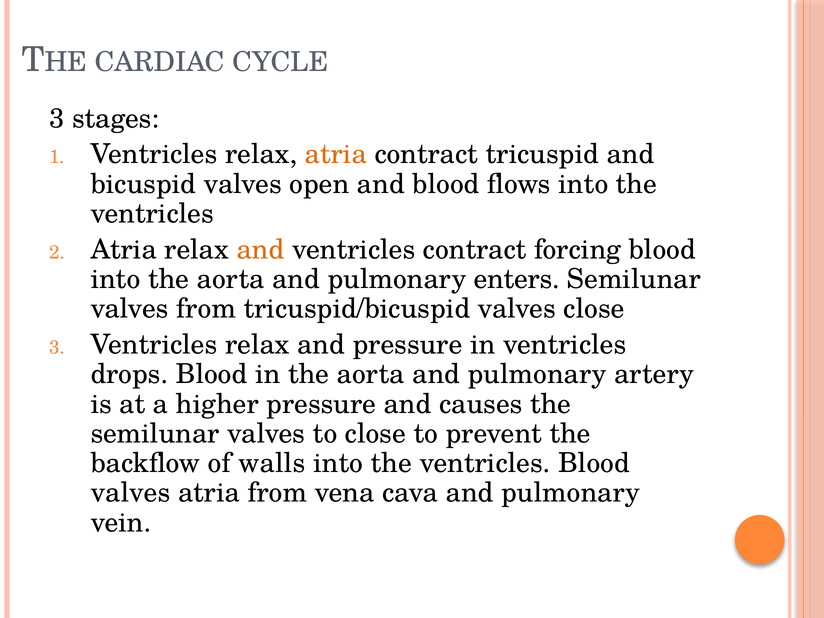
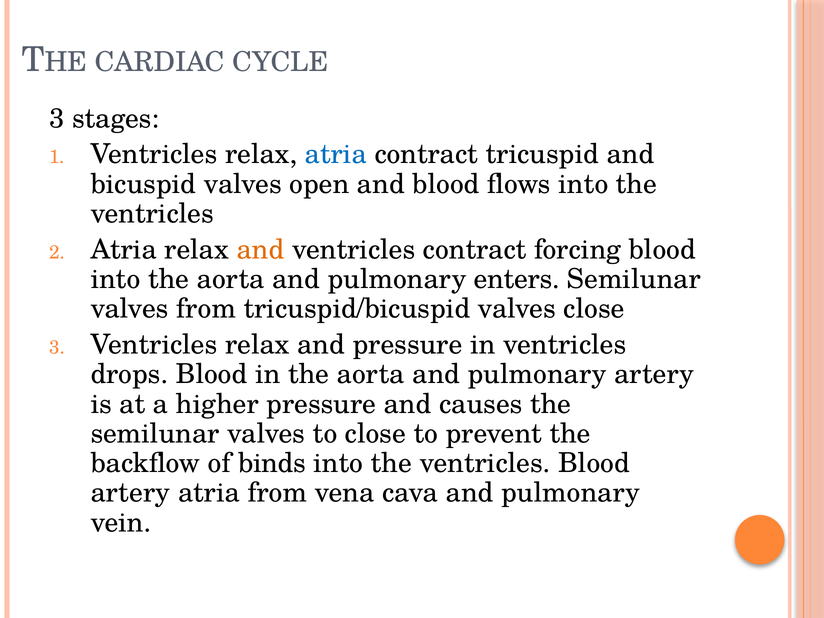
atria at (336, 154) colour: orange -> blue
walls: walls -> binds
valves at (130, 493): valves -> artery
